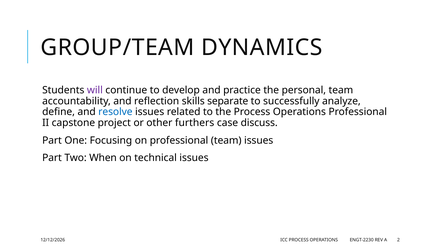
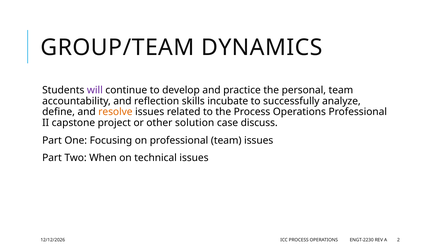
separate: separate -> incubate
resolve colour: blue -> orange
furthers: furthers -> solution
